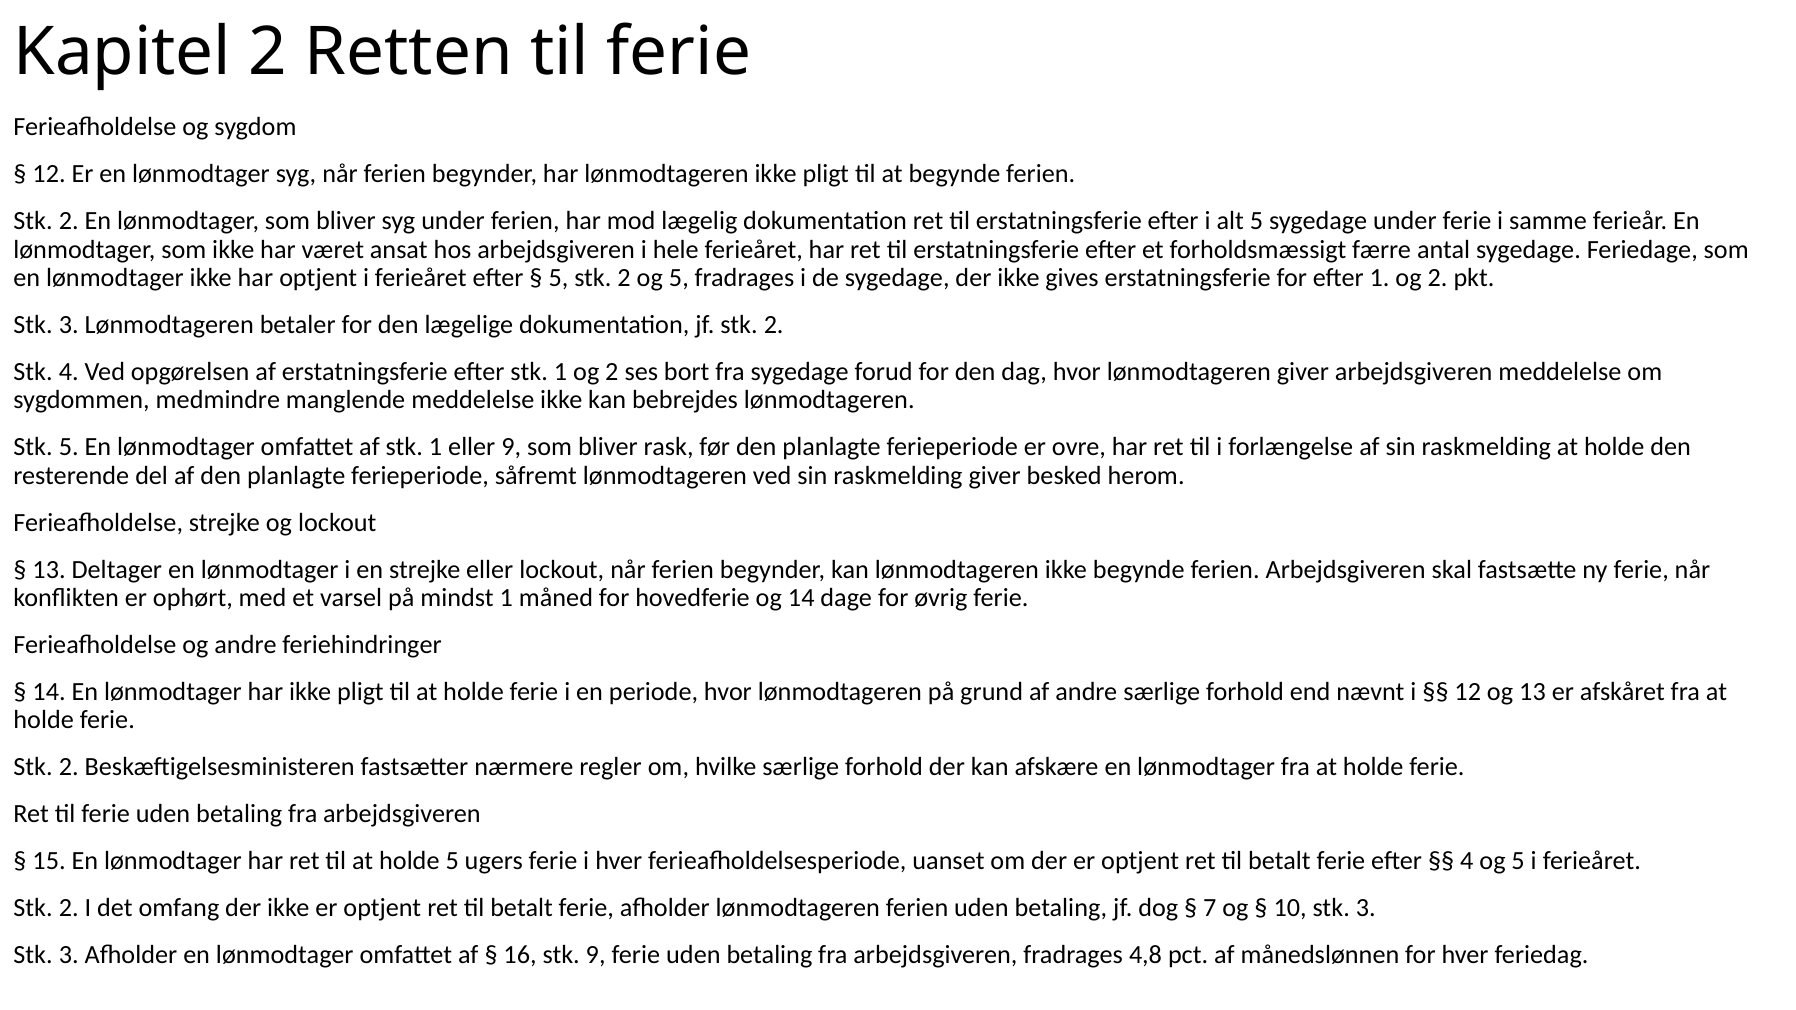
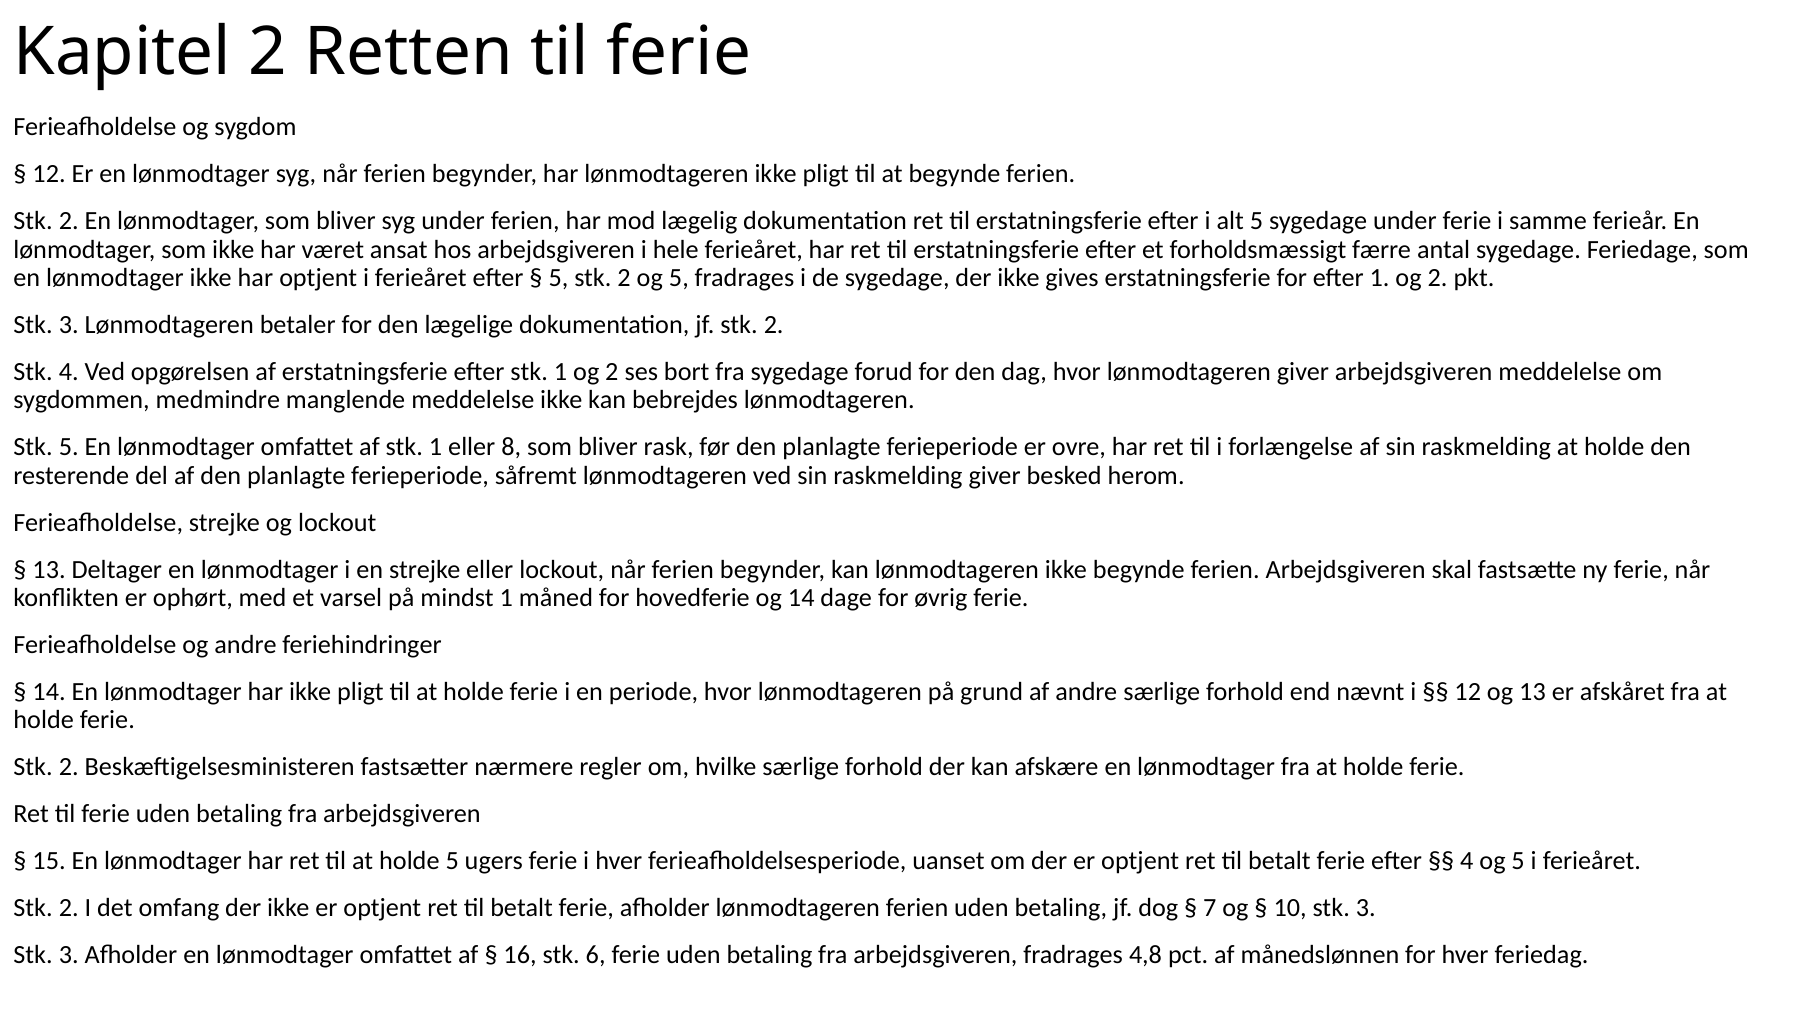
eller 9: 9 -> 8
stk 9: 9 -> 6
